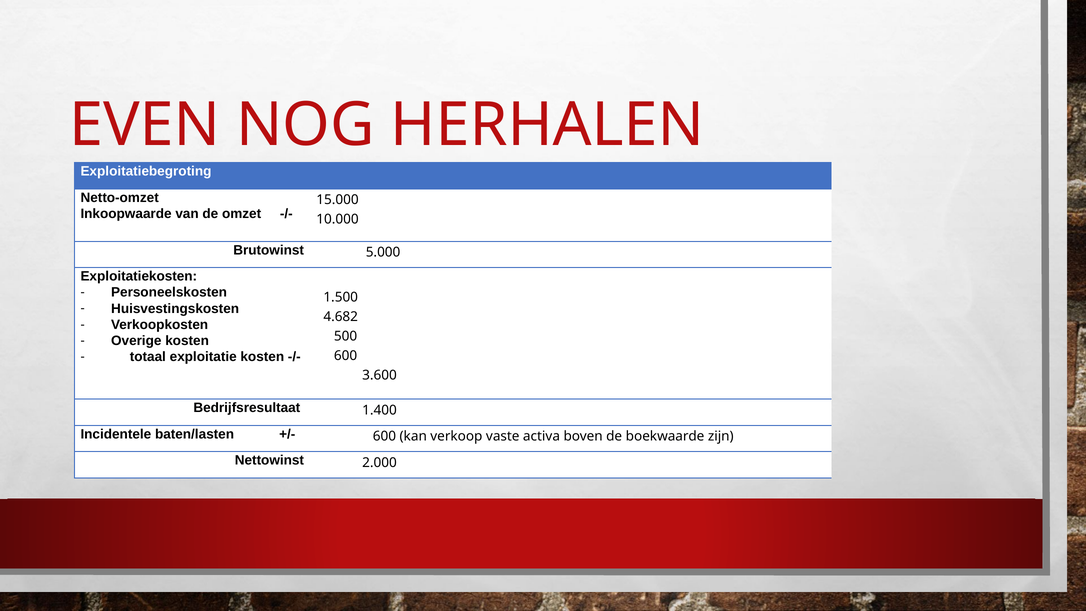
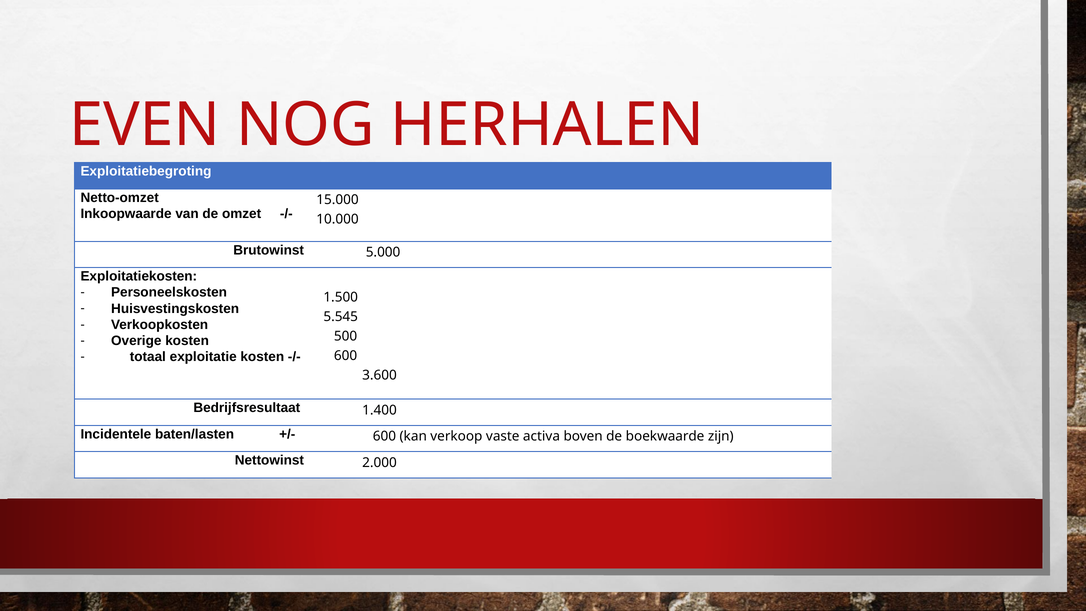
4.682: 4.682 -> 5.545
